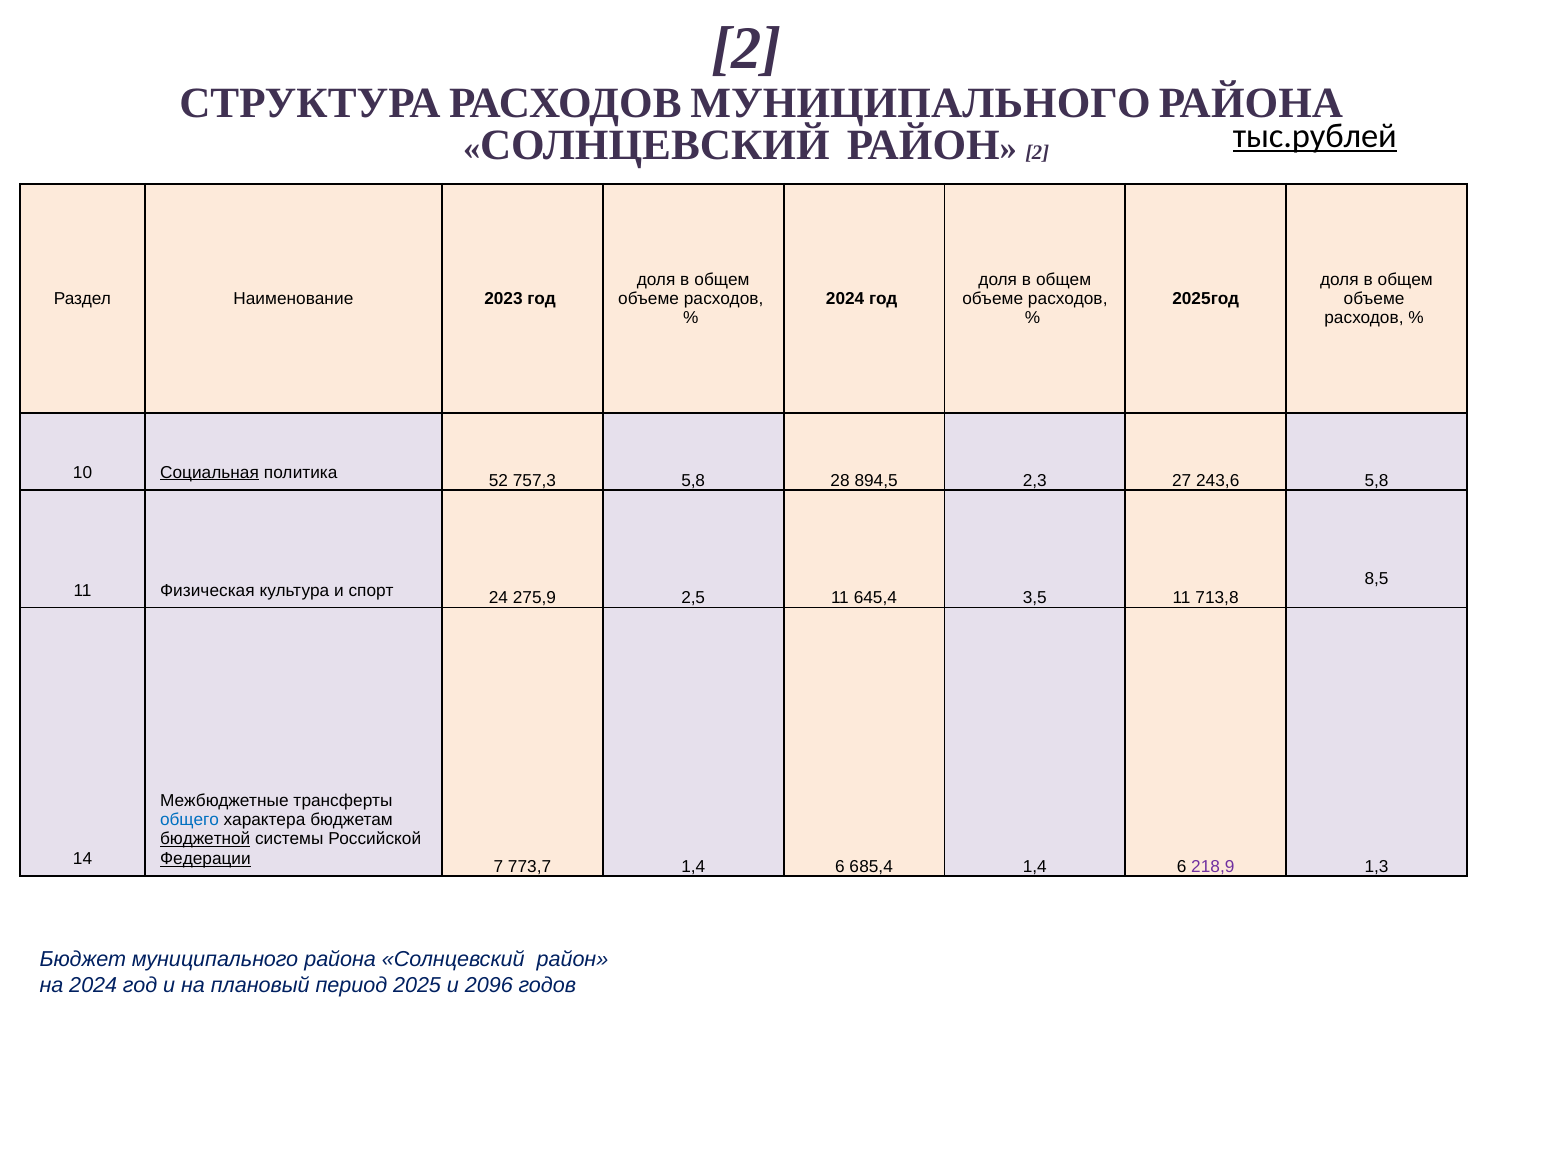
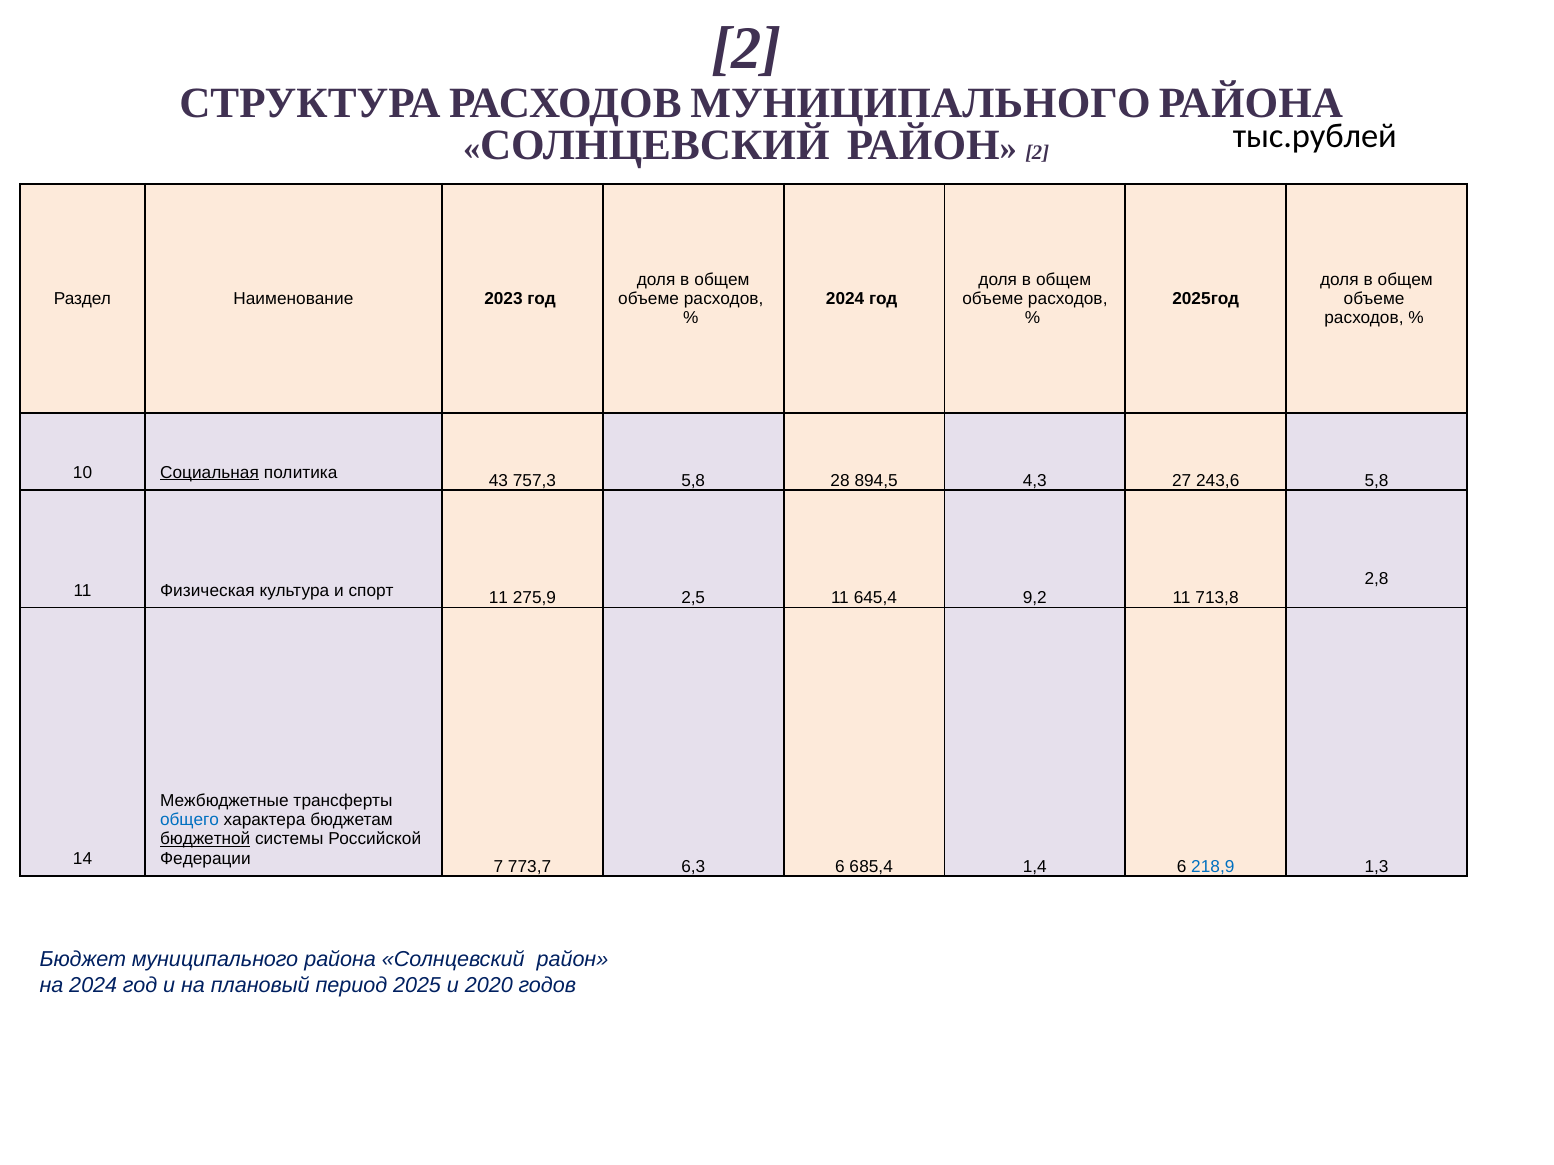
тыс.рублей underline: present -> none
52: 52 -> 43
2,3: 2,3 -> 4,3
8,5: 8,5 -> 2,8
спорт 24: 24 -> 11
3,5: 3,5 -> 9,2
Федерации underline: present -> none
773,7 1,4: 1,4 -> 6,3
218,9 colour: purple -> blue
2096: 2096 -> 2020
